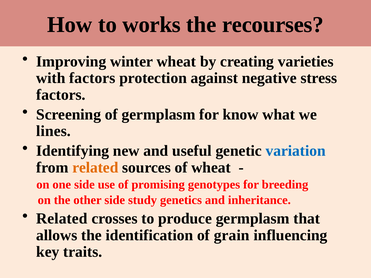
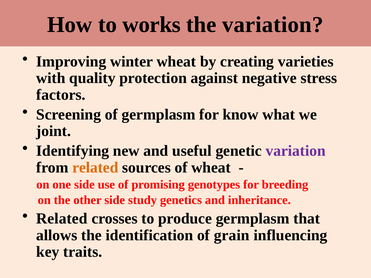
the recourses: recourses -> variation
with factors: factors -> quality
lines: lines -> joint
variation at (296, 151) colour: blue -> purple
